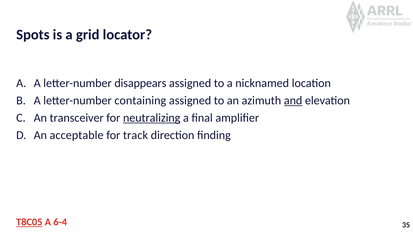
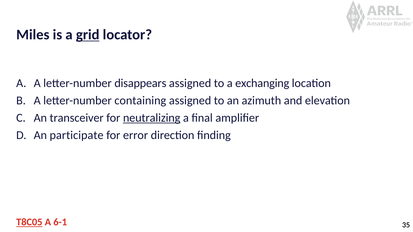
Spots: Spots -> Miles
grid underline: none -> present
nicknamed: nicknamed -> exchanging
and underline: present -> none
acceptable: acceptable -> participate
track: track -> error
6-4: 6-4 -> 6-1
